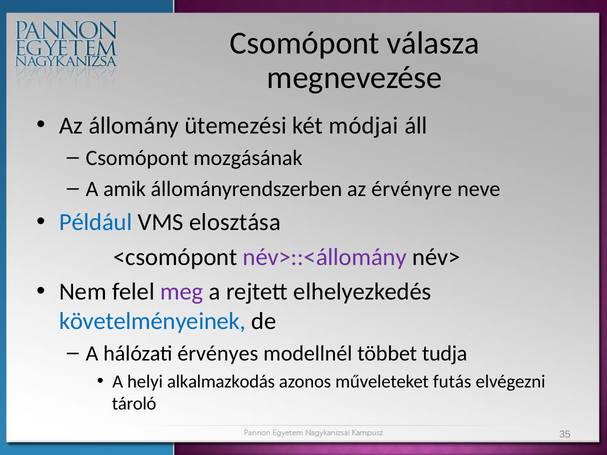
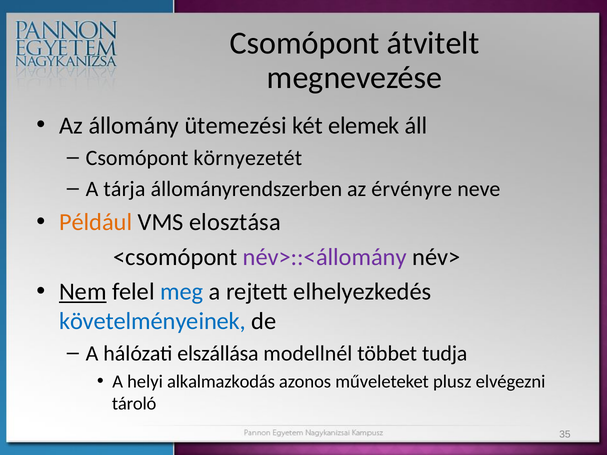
válasza: válasza -> átvitelt
módjai: módjai -> elemek
mozgásának: mozgásának -> környezetét
amik: amik -> tárja
Például colour: blue -> orange
Nem underline: none -> present
meg colour: purple -> blue
érvényes: érvényes -> elszállása
futás: futás -> plusz
